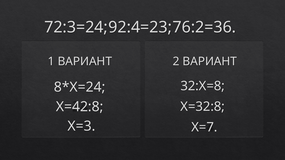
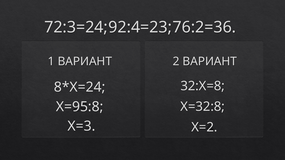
Х=42:8: Х=42:8 -> Х=95:8
Х=7: Х=7 -> Х=2
